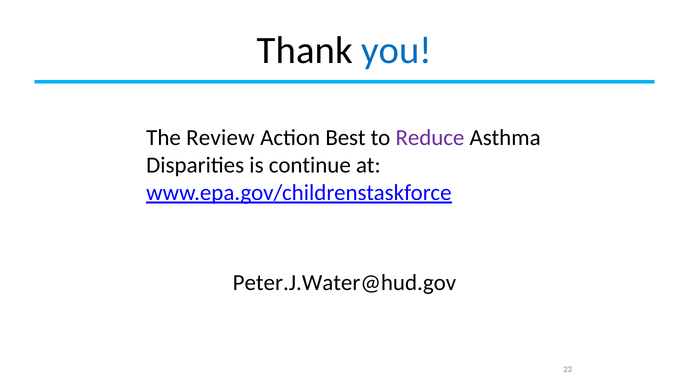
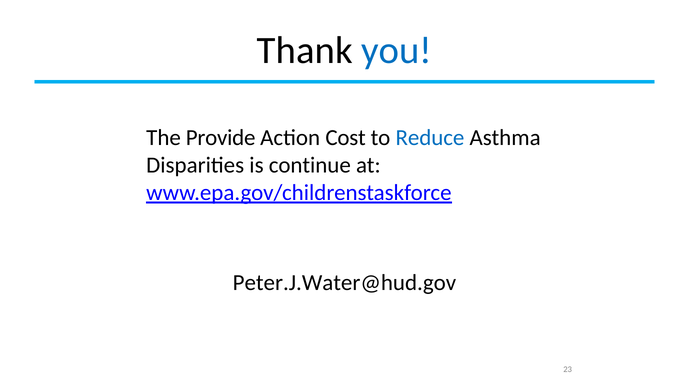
Review: Review -> Provide
Best: Best -> Cost
Reduce colour: purple -> blue
